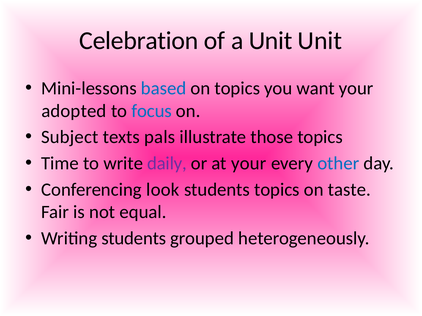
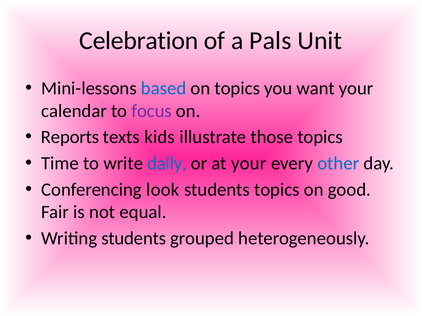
a Unit: Unit -> Pals
adopted: adopted -> calendar
focus colour: blue -> purple
Subject: Subject -> Reports
pals: pals -> kids
daily colour: purple -> blue
taste: taste -> good
